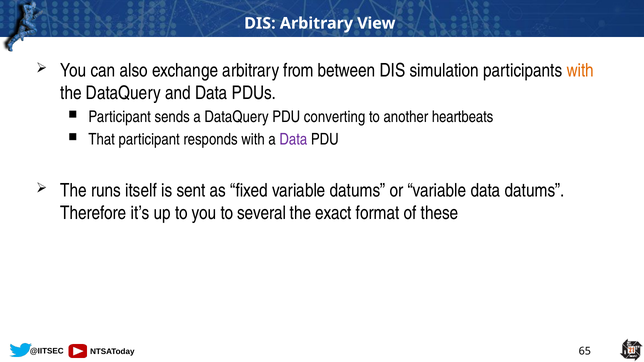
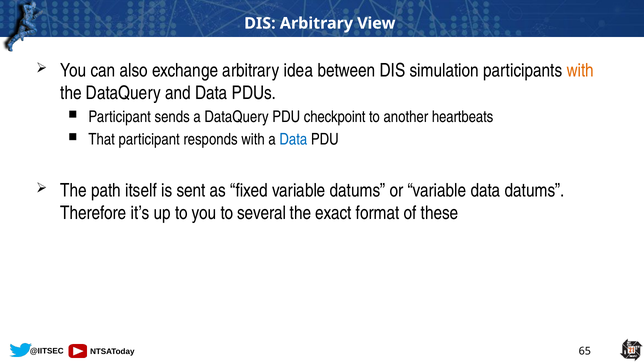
from: from -> idea
converting: converting -> checkpoint
Data at (293, 140) colour: purple -> blue
runs: runs -> path
